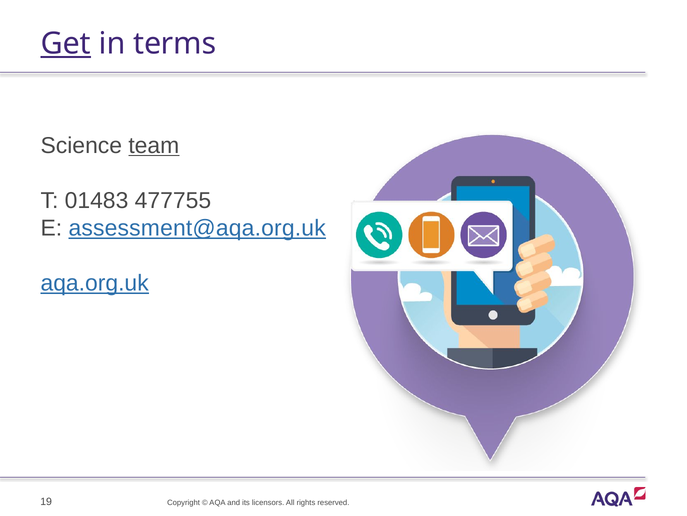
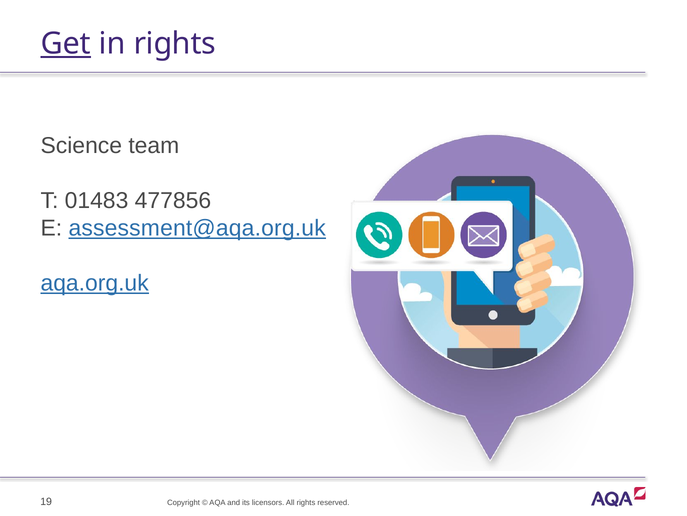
in terms: terms -> rights
team underline: present -> none
477755: 477755 -> 477856
